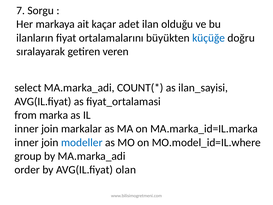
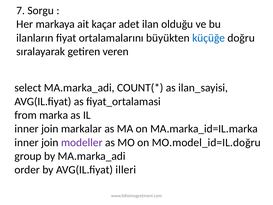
modeller colour: blue -> purple
MO.model_id=IL.where: MO.model_id=IL.where -> MO.model_id=IL.doğru
olan: olan -> illeri
